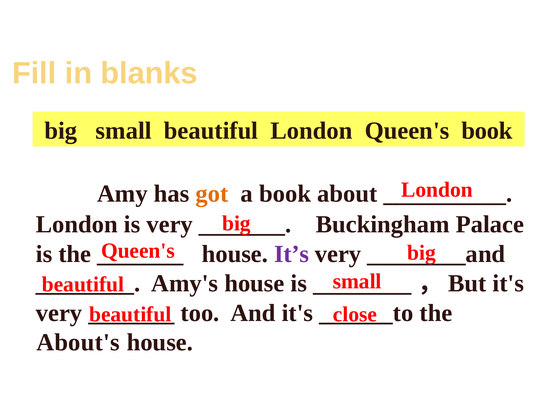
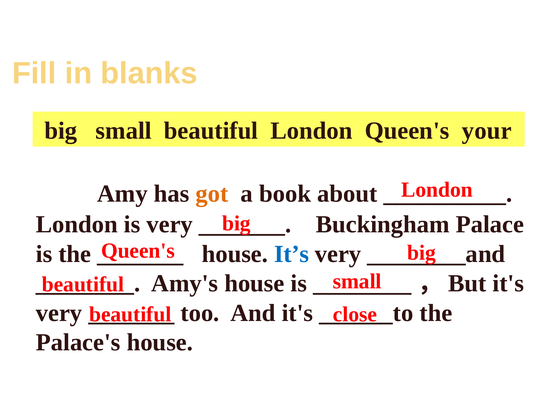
Queen's book: book -> your
It’s colour: purple -> blue
About's: About's -> Palace's
